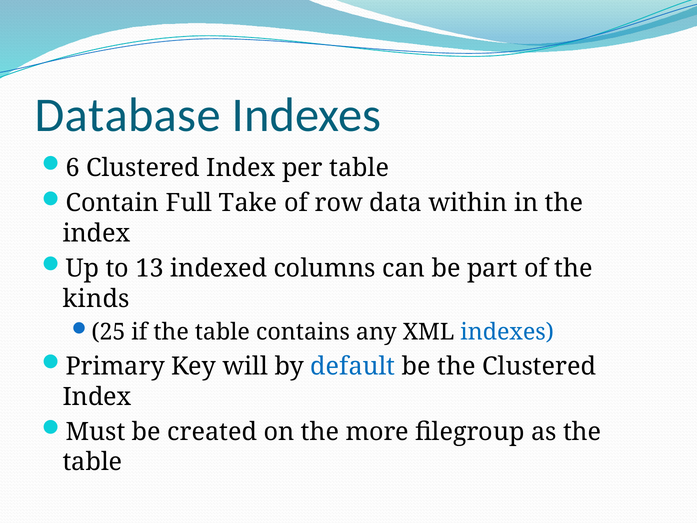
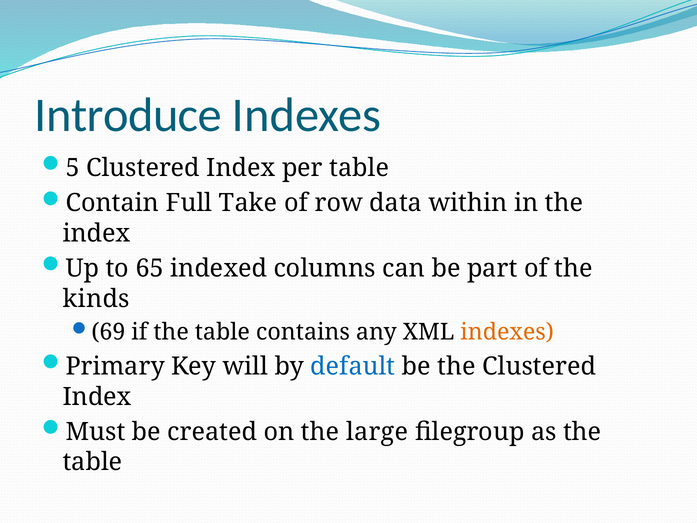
Database: Database -> Introduce
6: 6 -> 5
13: 13 -> 65
25: 25 -> 69
indexes at (507, 332) colour: blue -> orange
more: more -> large
